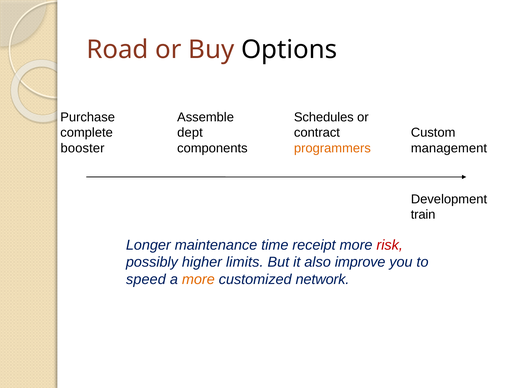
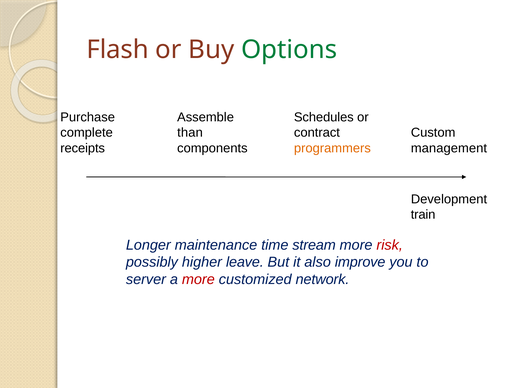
Road: Road -> Flash
Options colour: black -> green
dept: dept -> than
booster: booster -> receipts
receipt: receipt -> stream
limits: limits -> leave
speed: speed -> server
more at (198, 280) colour: orange -> red
